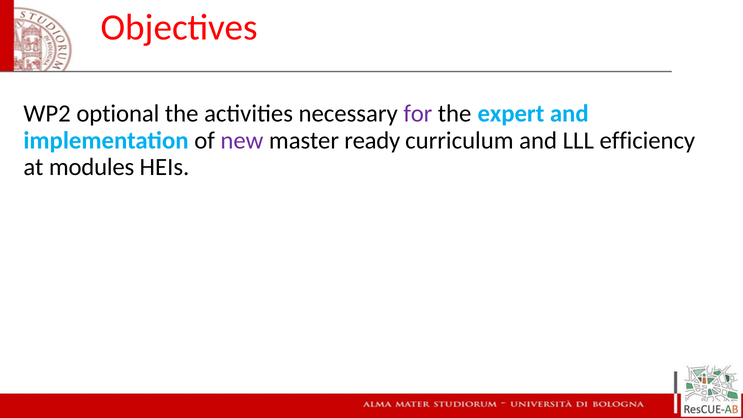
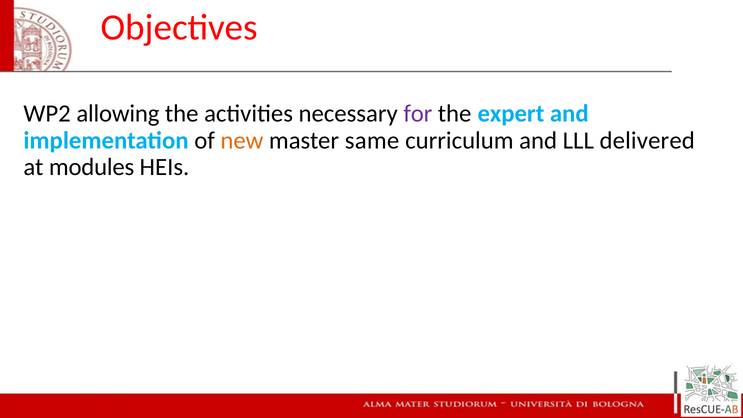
optional: optional -> allowing
new colour: purple -> orange
ready: ready -> same
efficiency: efficiency -> delivered
